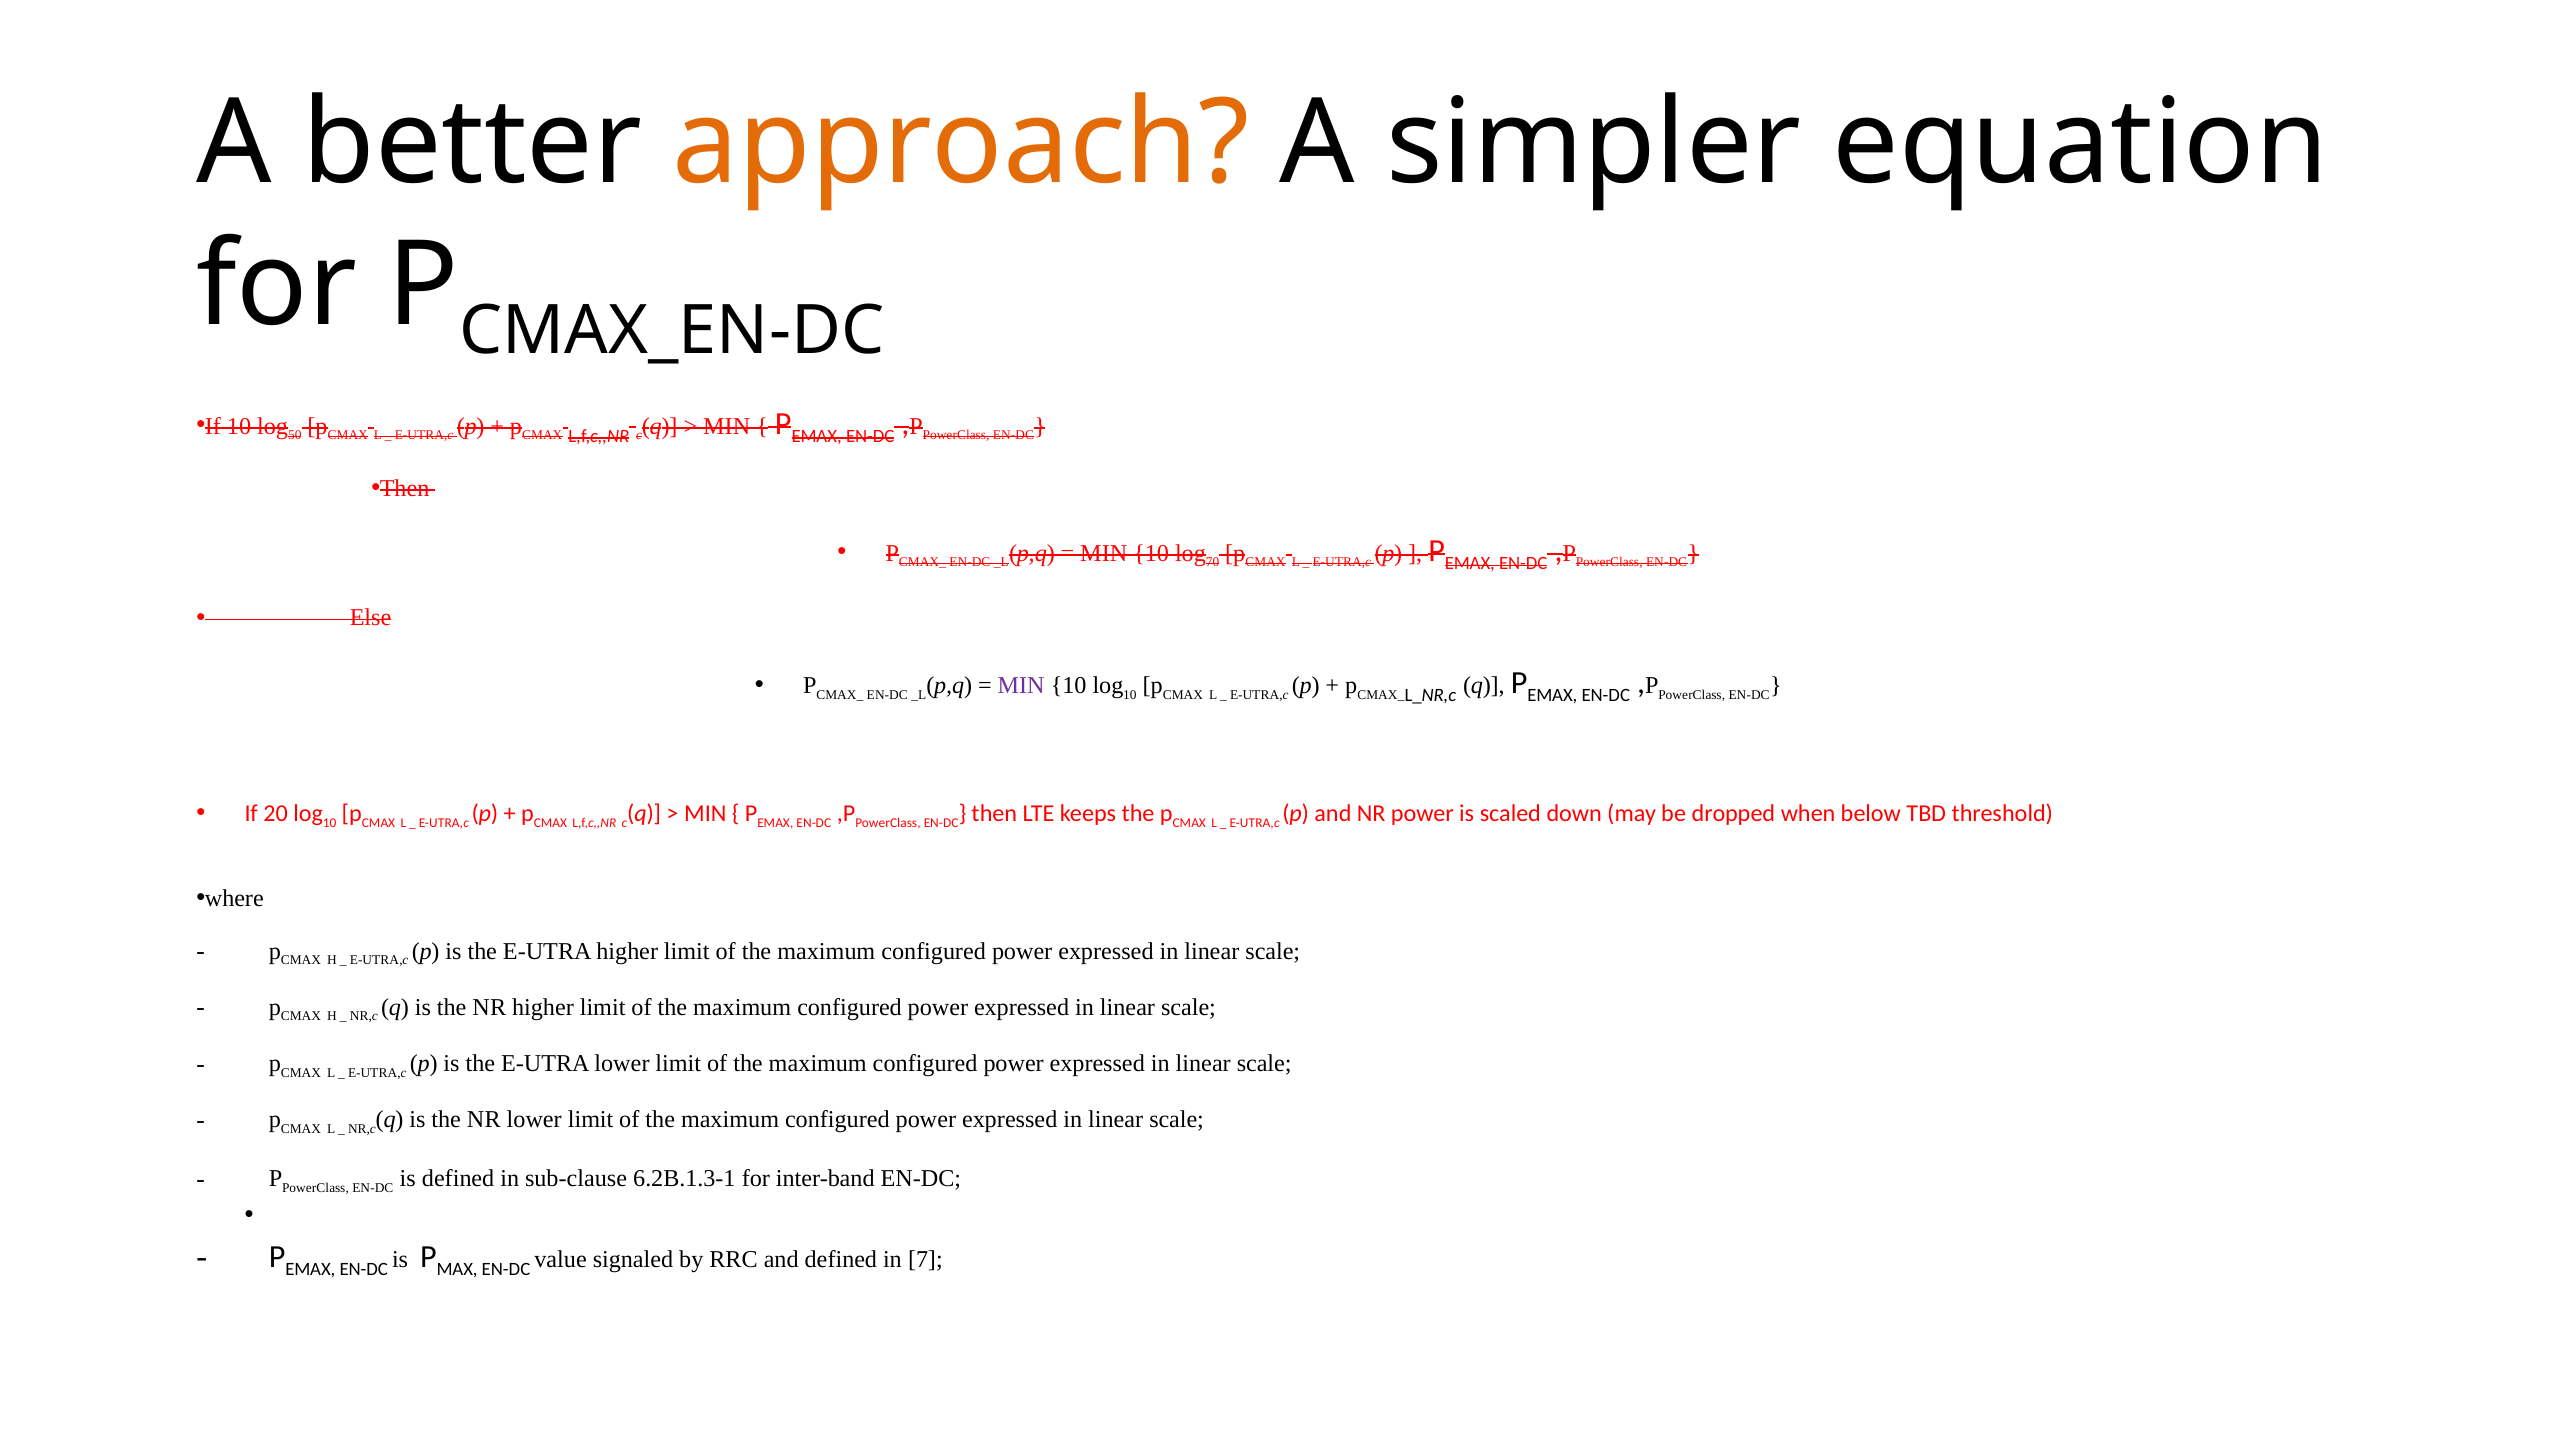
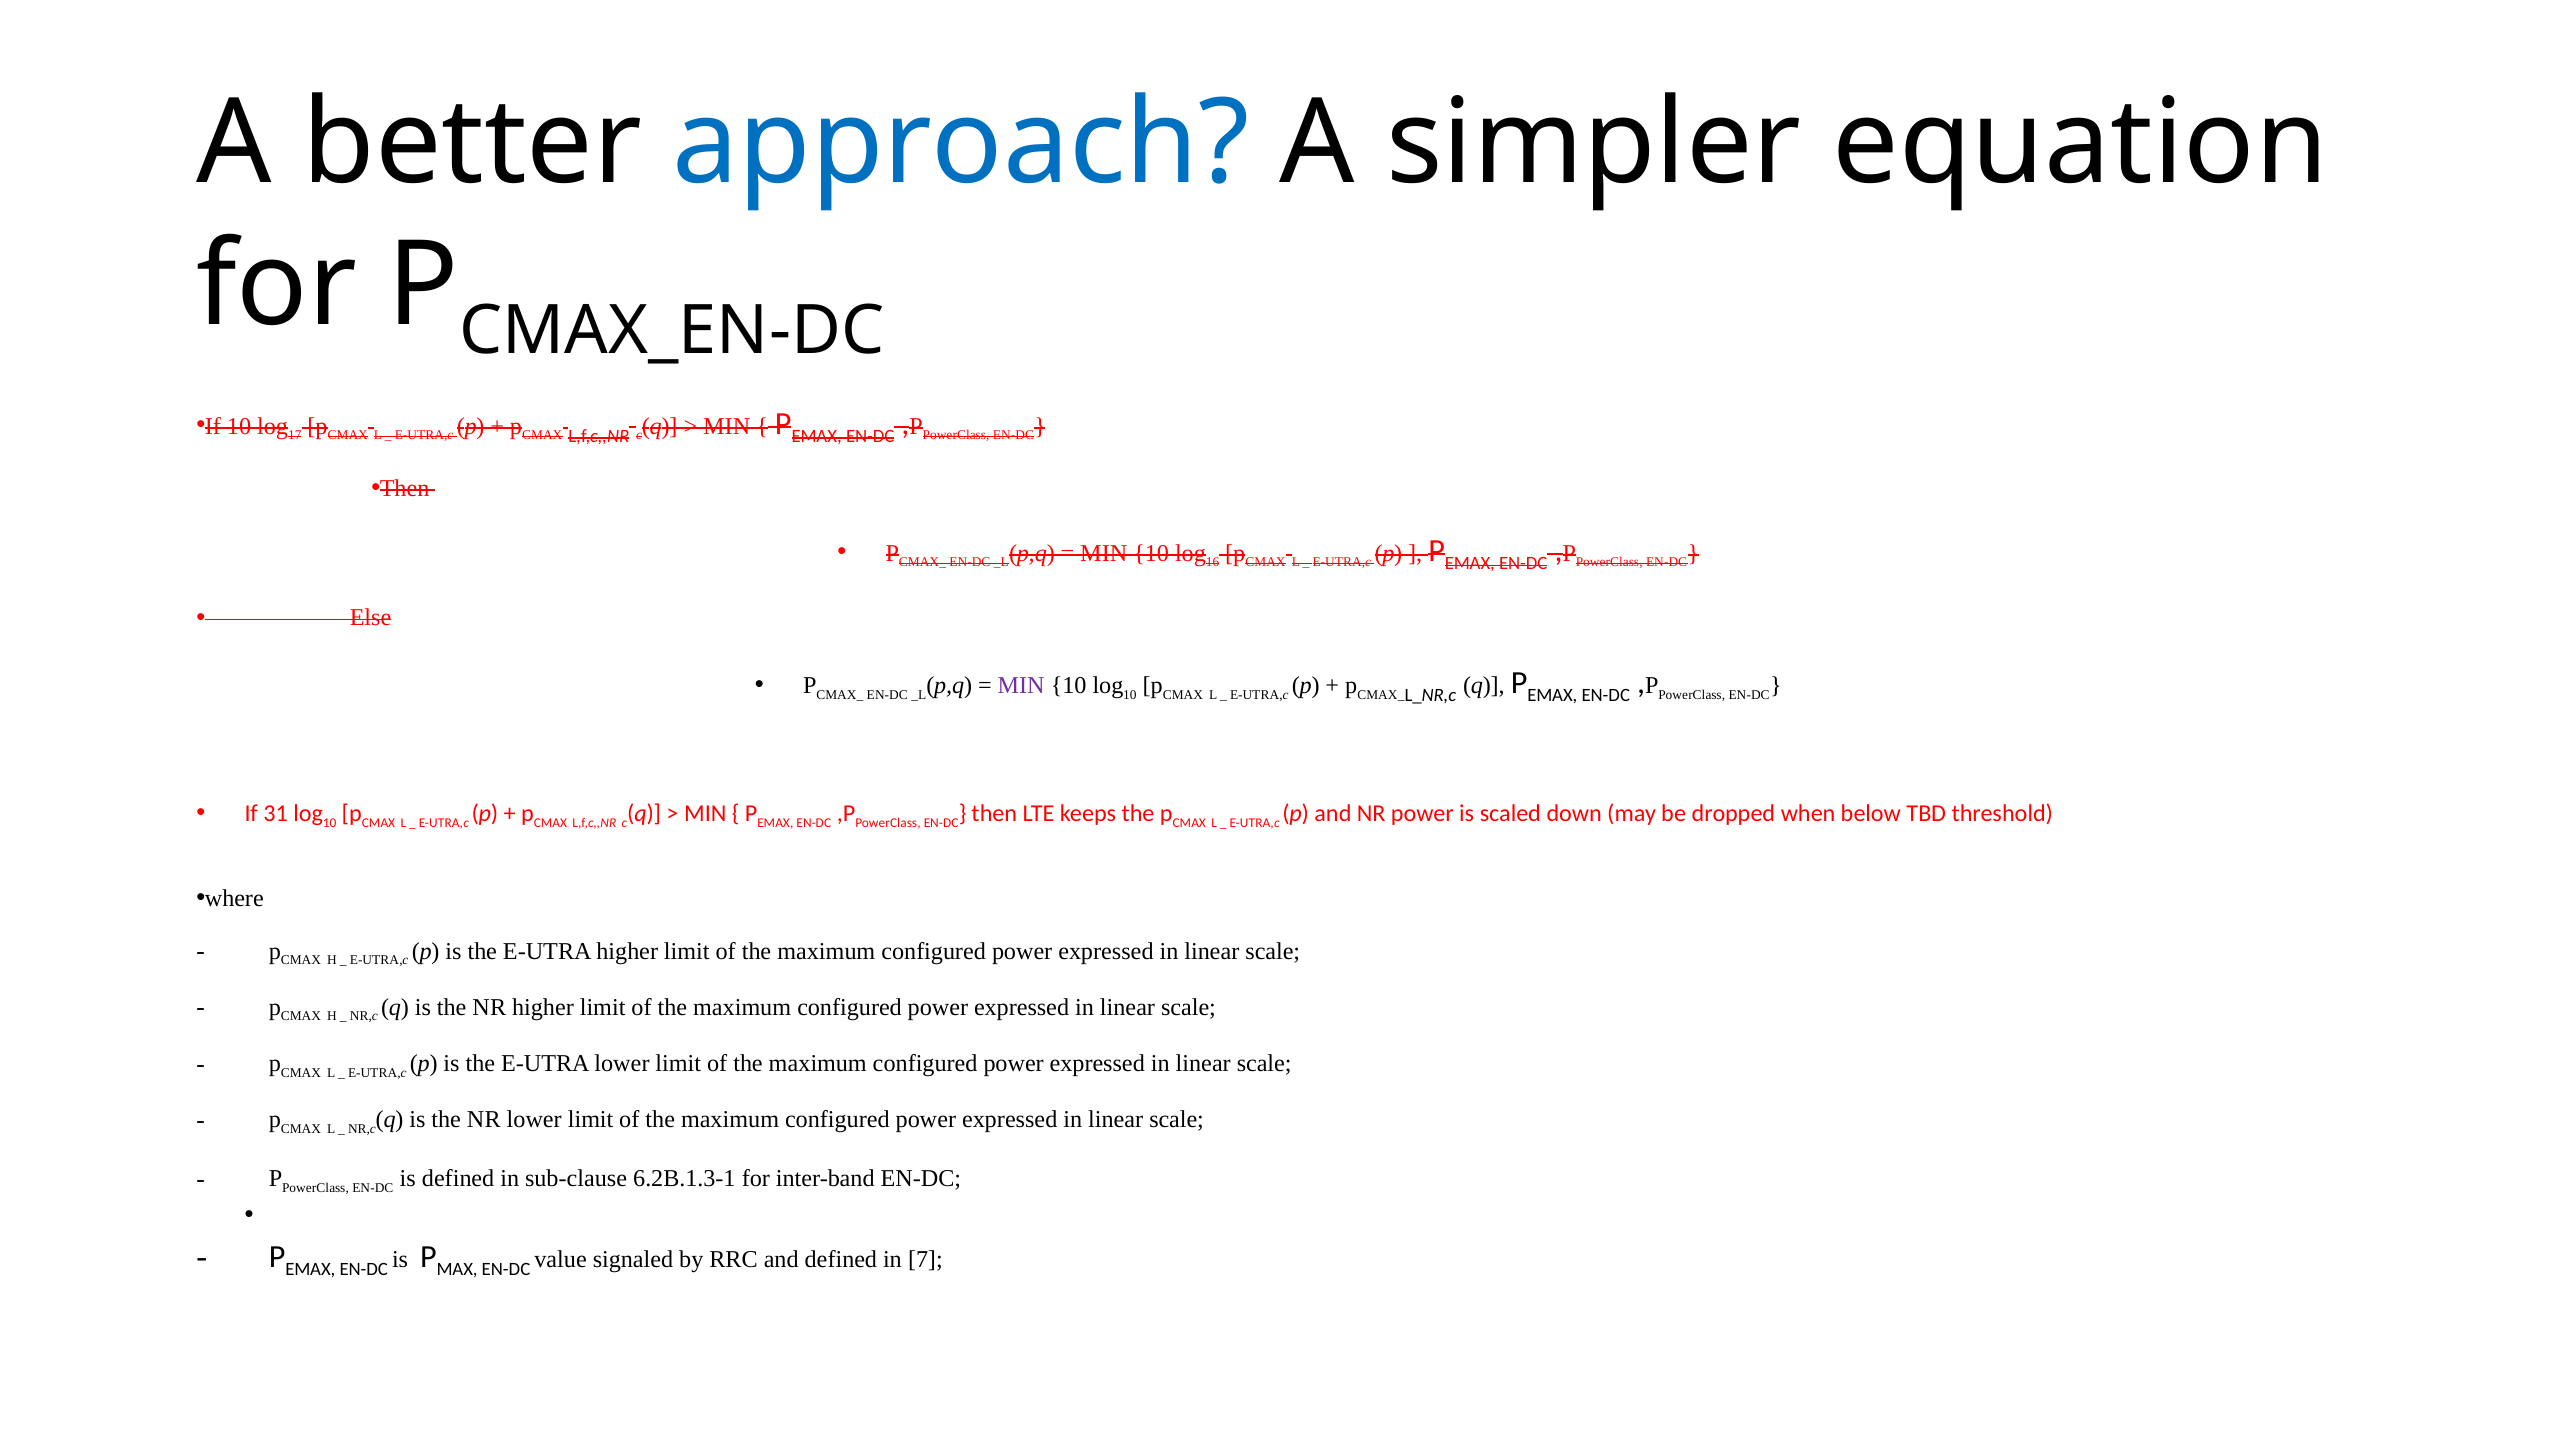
approach colour: orange -> blue
50: 50 -> 17
70: 70 -> 16
20: 20 -> 31
